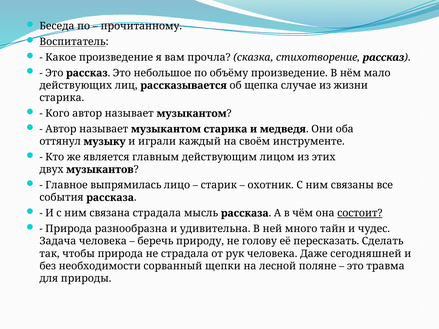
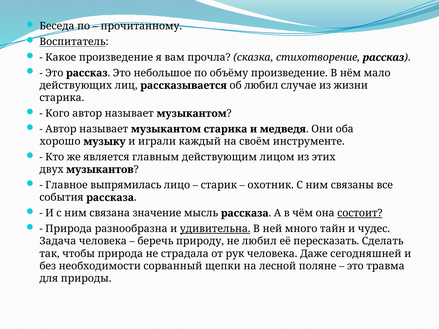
об щепка: щепка -> любил
оттянул: оттянул -> хорошо
связана страдала: страдала -> значение
удивительна underline: none -> present
не голову: голову -> любил
